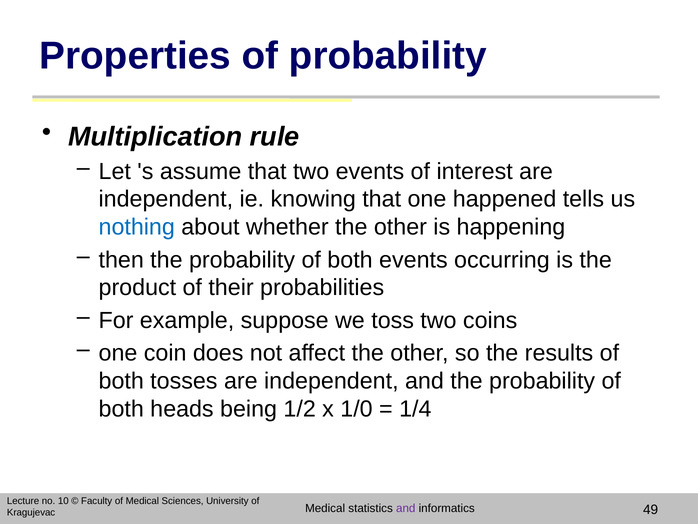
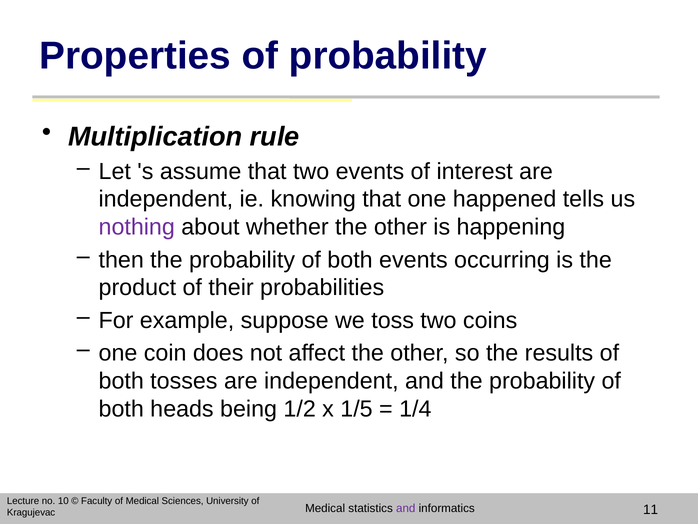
nothing colour: blue -> purple
1/0: 1/0 -> 1/5
49: 49 -> 11
